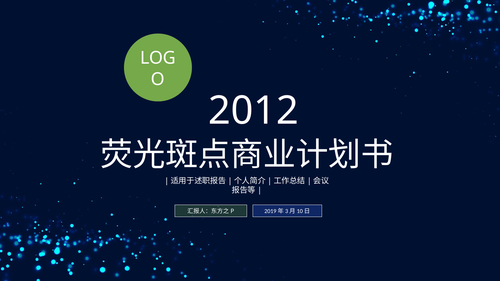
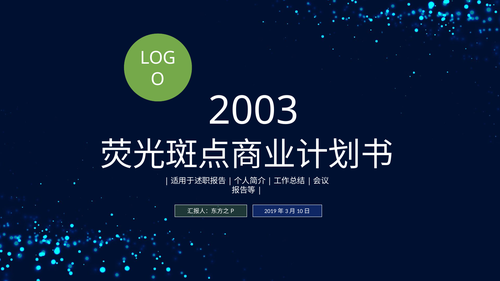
2012: 2012 -> 2003
